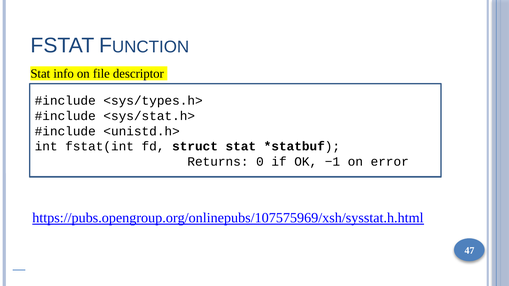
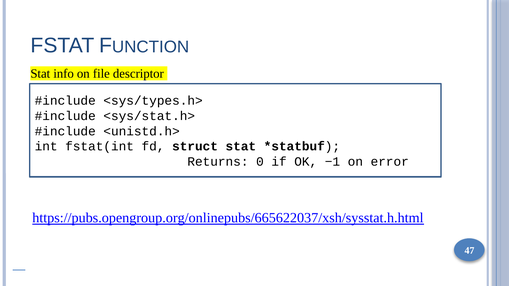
https://pubs.opengroup.org/onlinepubs/107575969/xsh/sysstat.h.html: https://pubs.opengroup.org/onlinepubs/107575969/xsh/sysstat.h.html -> https://pubs.opengroup.org/onlinepubs/665622037/xsh/sysstat.h.html
